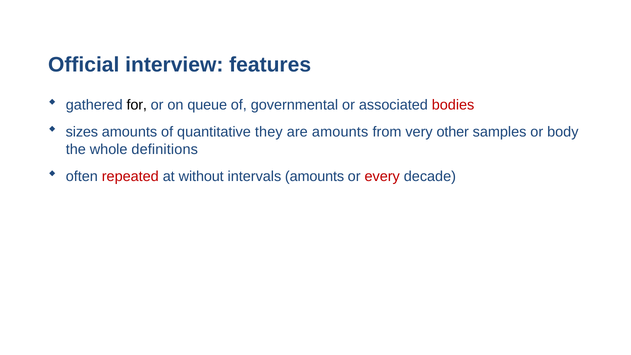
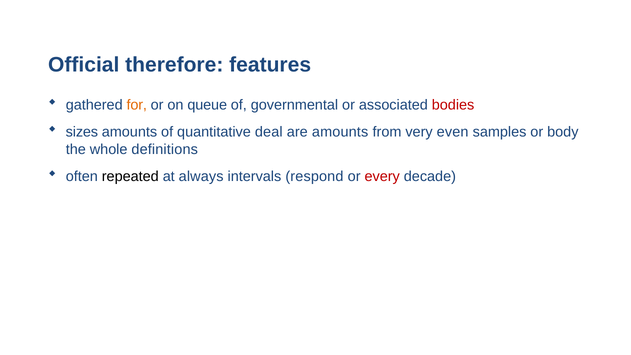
interview: interview -> therefore
for colour: black -> orange
they: they -> deal
other: other -> even
repeated colour: red -> black
without: without -> always
intervals amounts: amounts -> respond
